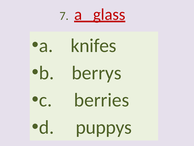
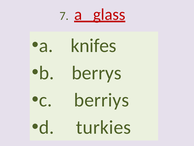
berries: berries -> berriys
puppys: puppys -> turkies
